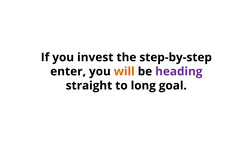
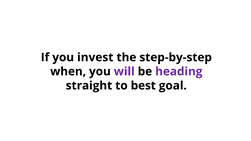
enter: enter -> when
will colour: orange -> purple
long: long -> best
